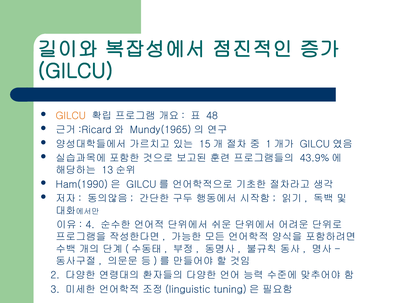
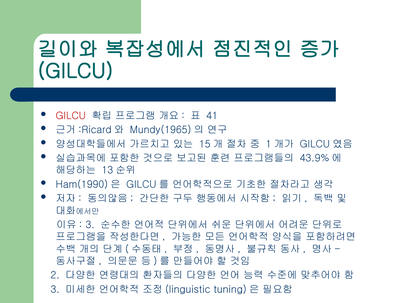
GILCU at (71, 115) colour: orange -> red
48: 48 -> 41
4 at (90, 224): 4 -> 3
